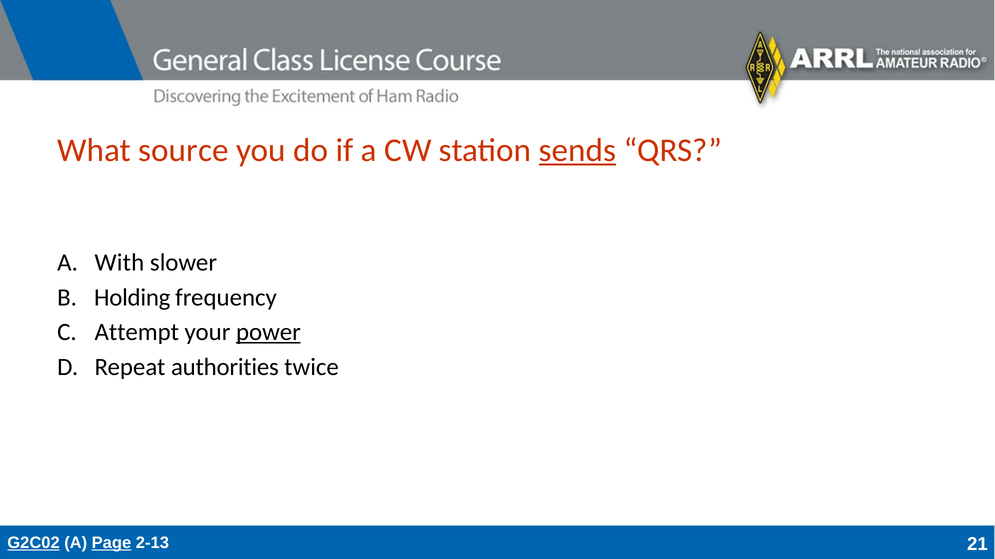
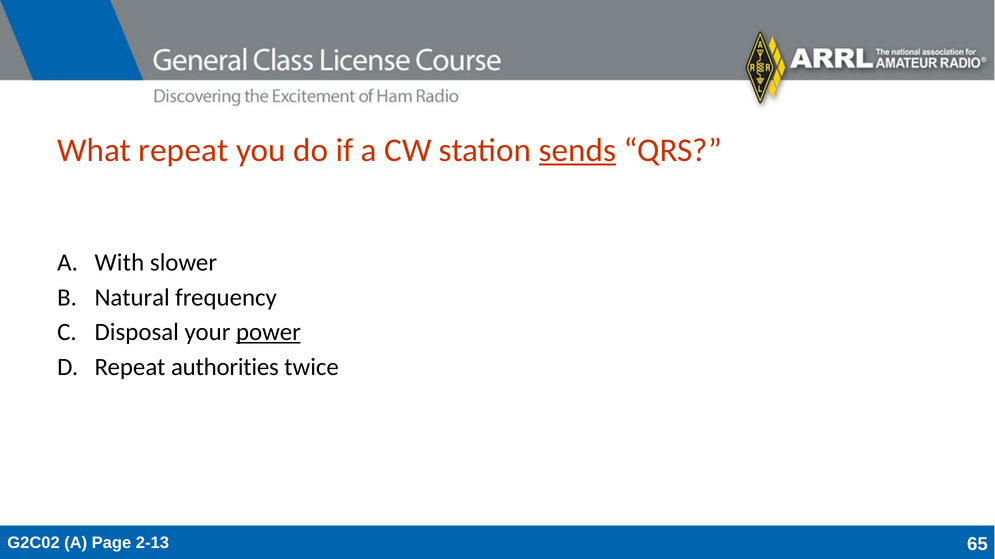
What source: source -> repeat
Holding: Holding -> Natural
Attempt: Attempt -> Disposal
G2C02 underline: present -> none
Page underline: present -> none
21: 21 -> 65
